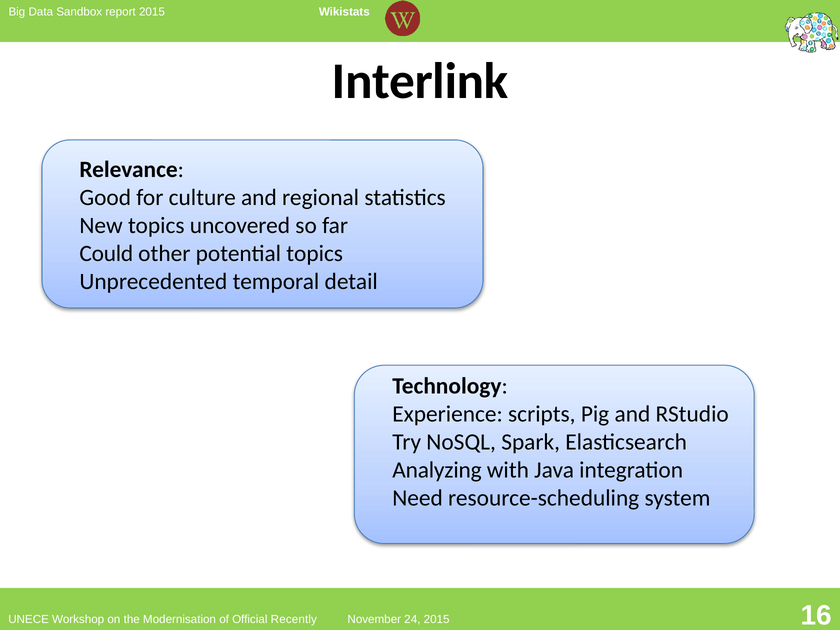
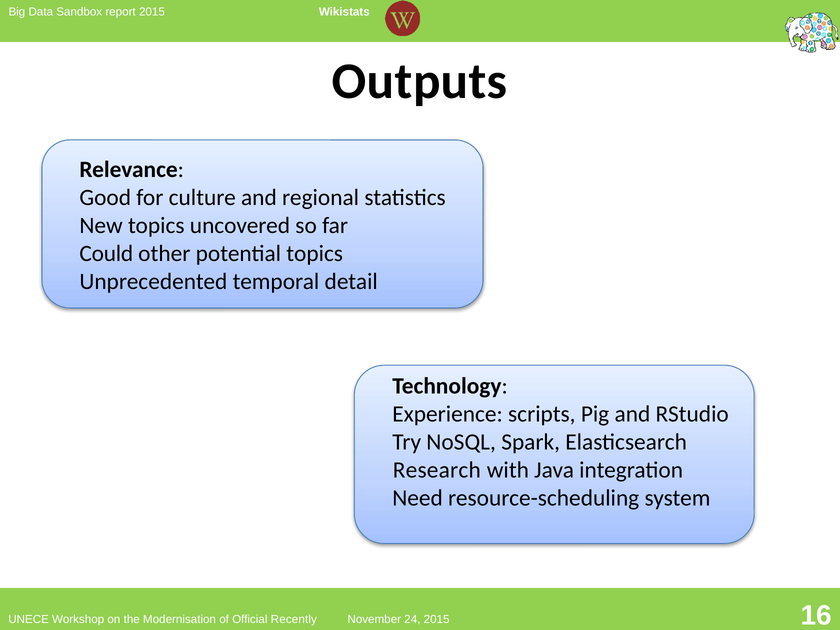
Interlink: Interlink -> Outputs
Analyzing: Analyzing -> Research
